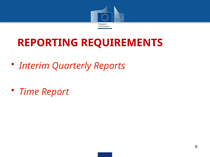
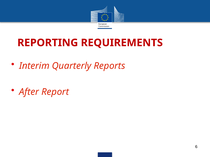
Time: Time -> After
